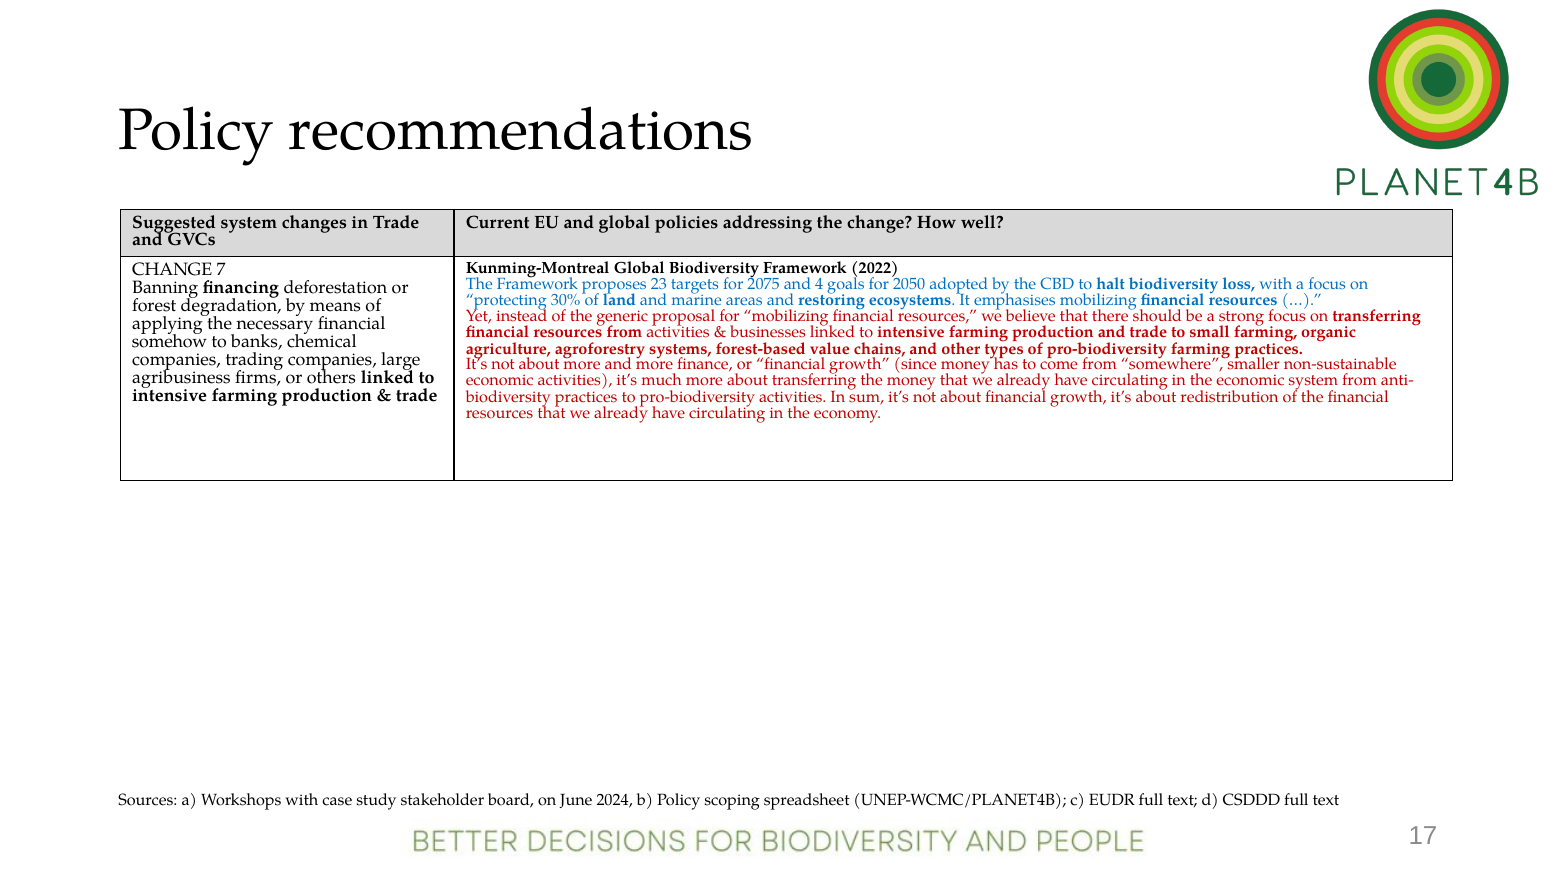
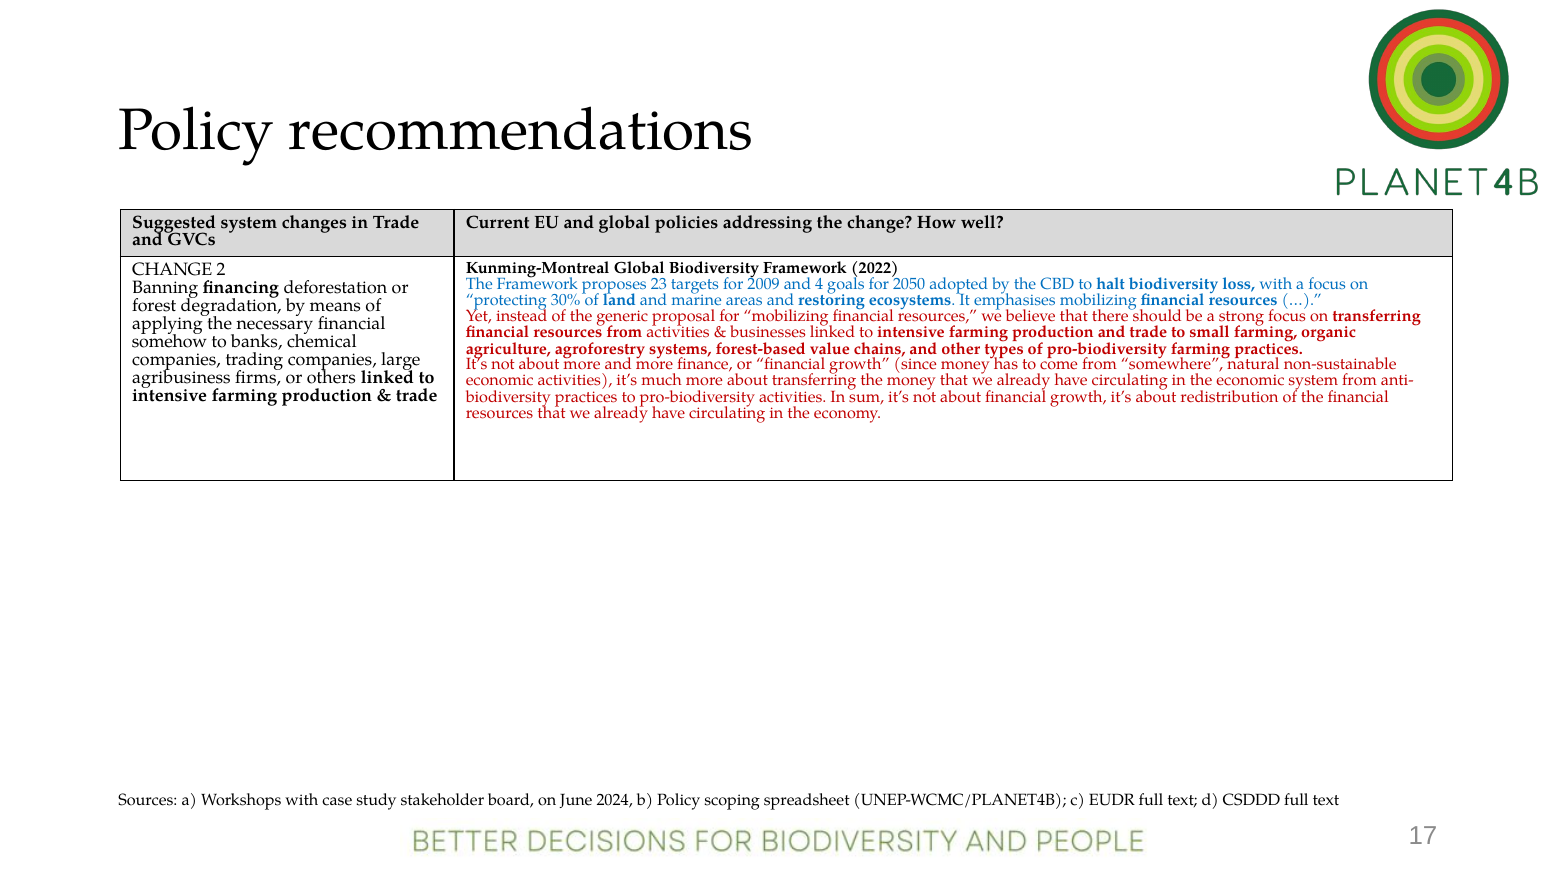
7: 7 -> 2
2075: 2075 -> 2009
smaller: smaller -> natural
